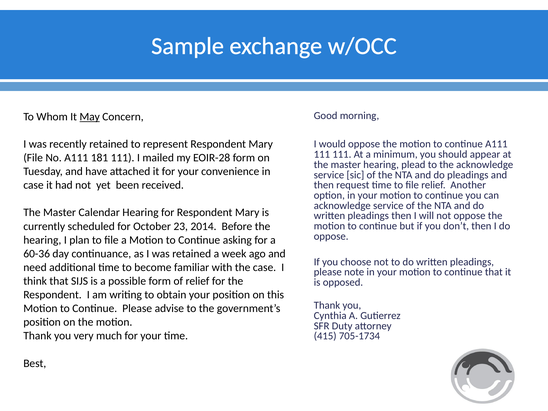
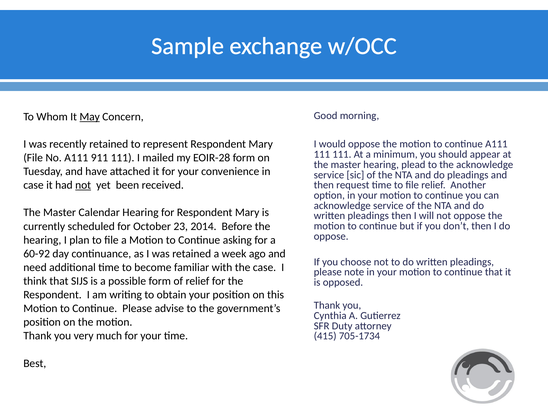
181: 181 -> 911
not at (83, 185) underline: none -> present
60-36: 60-36 -> 60-92
